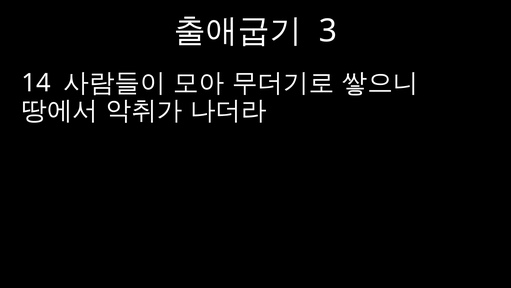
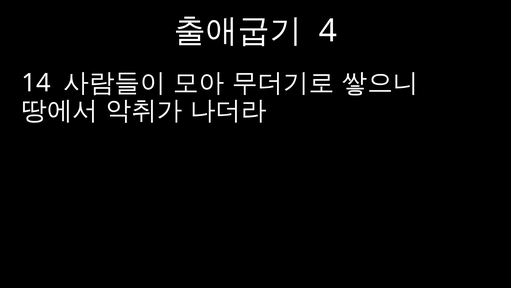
3: 3 -> 4
